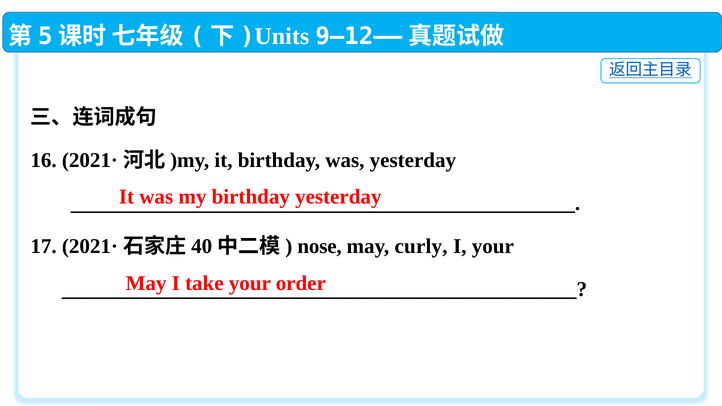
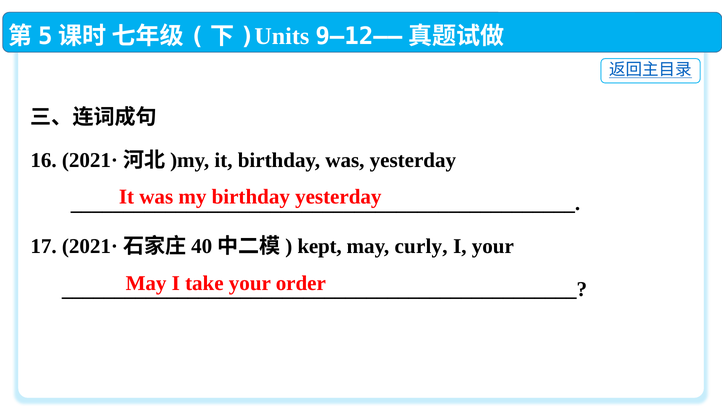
nose: nose -> kept
